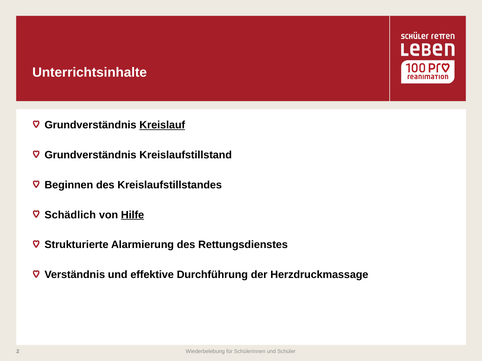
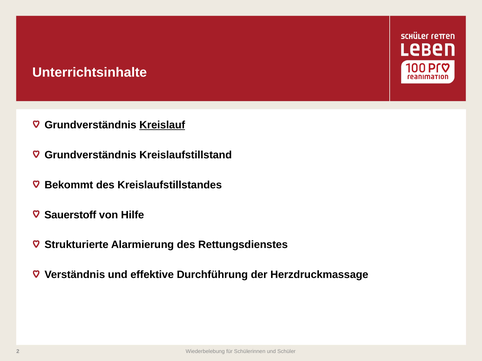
Beginnen: Beginnen -> Bekommt
Schädlich: Schädlich -> Sauerstoff
Hilfe underline: present -> none
